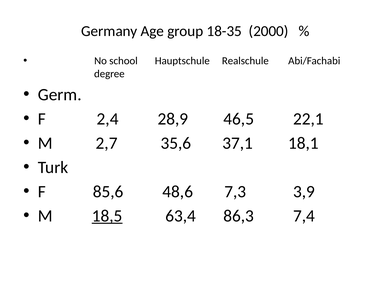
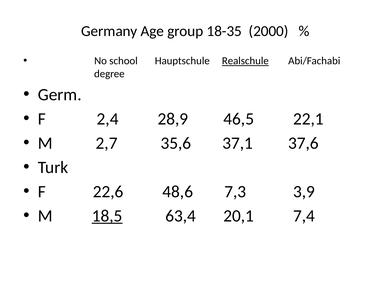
Realschule underline: none -> present
18,1: 18,1 -> 37,6
85,6: 85,6 -> 22,6
86,3: 86,3 -> 20,1
